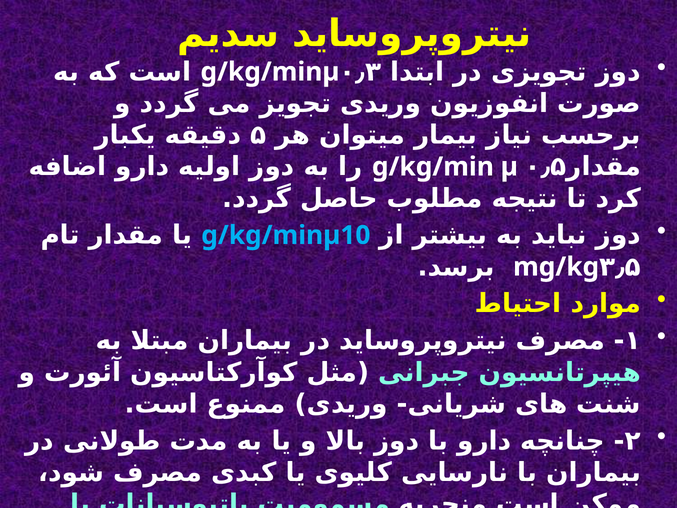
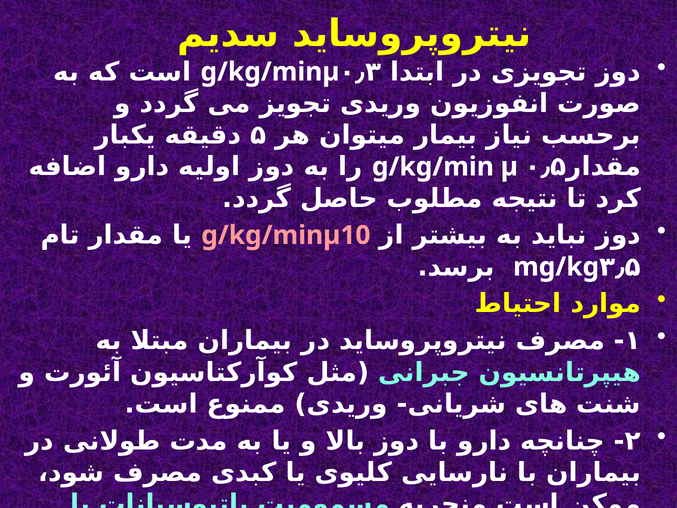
g/kg/minµ10 colour: light blue -> pink
